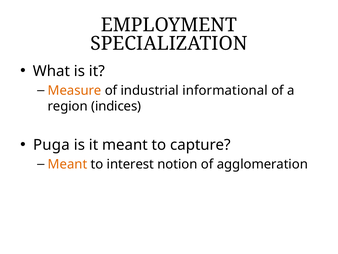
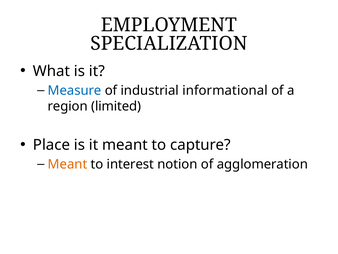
Measure colour: orange -> blue
indices: indices -> limited
Puga: Puga -> Place
